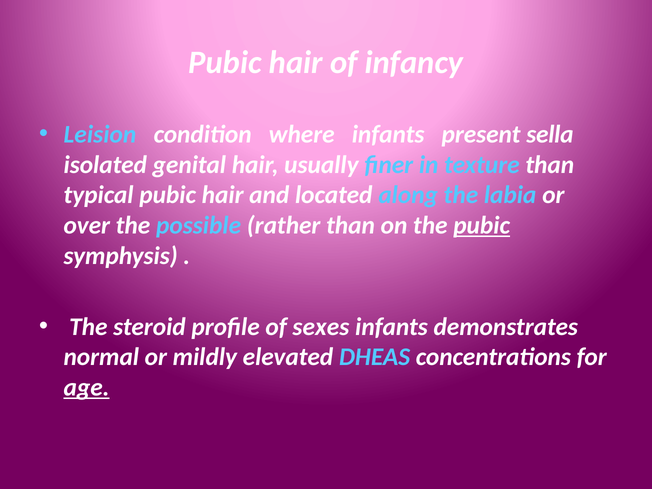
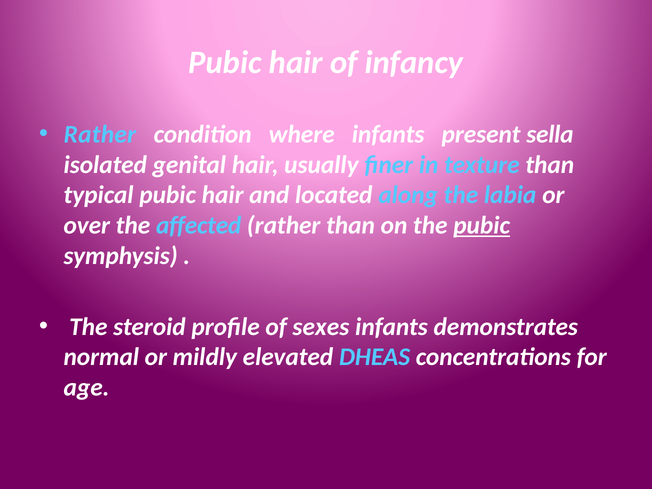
Leision at (100, 134): Leision -> Rather
possible: possible -> affected
age underline: present -> none
